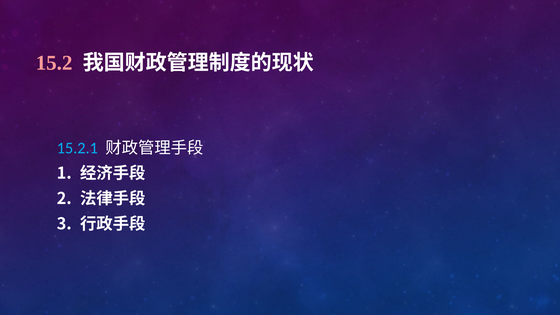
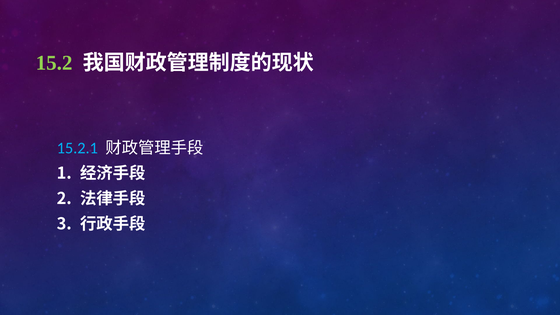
15.2 colour: pink -> light green
